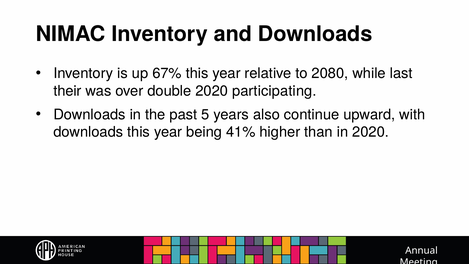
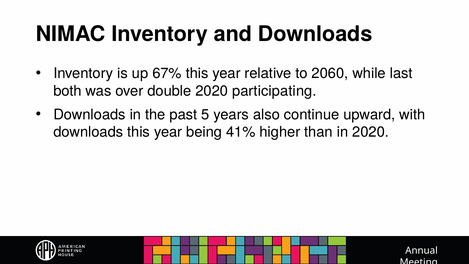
2080: 2080 -> 2060
their: their -> both
